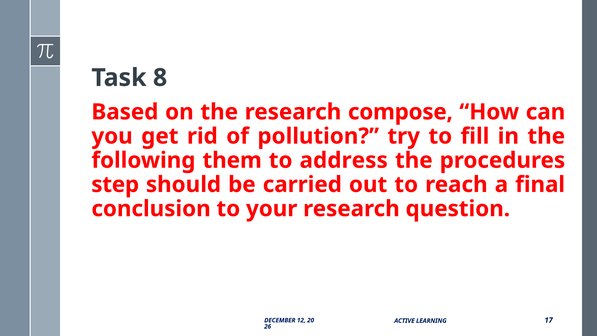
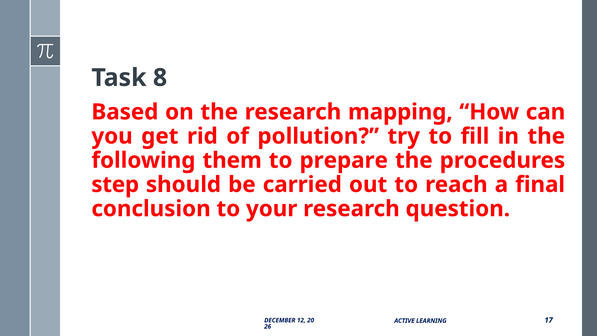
compose: compose -> mapping
address: address -> prepare
